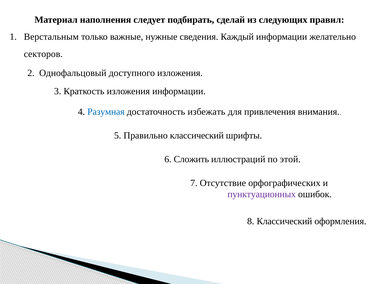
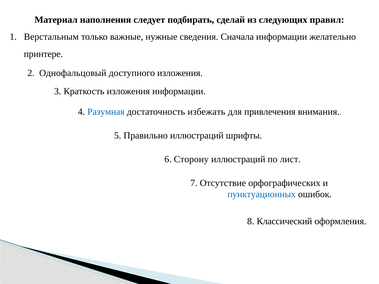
Каждый: Каждый -> Сначала
секторов: секторов -> принтере
Правильно классический: классический -> иллюстраций
Сложить: Сложить -> Сторону
этой: этой -> лист
пунктуационных colour: purple -> blue
